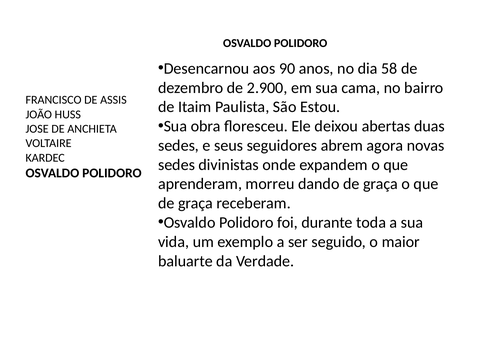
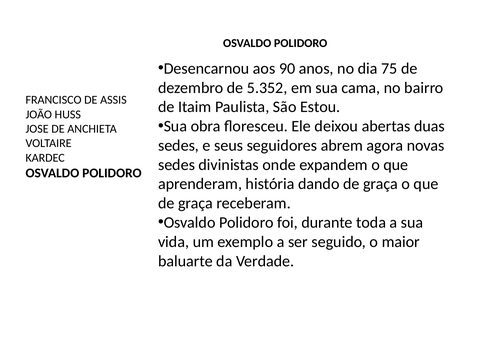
58: 58 -> 75
2.900: 2.900 -> 5.352
morreu: morreu -> história
